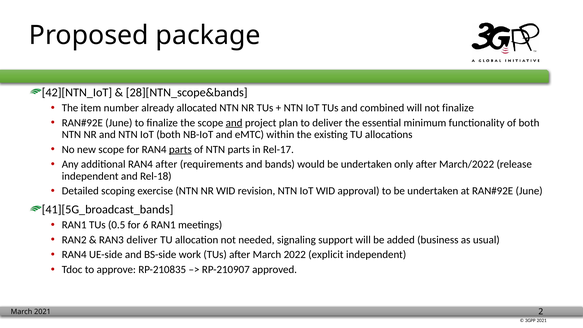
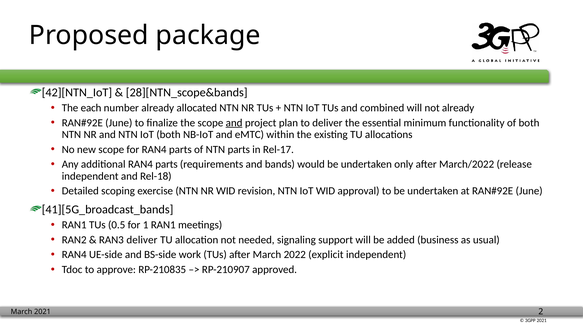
item: item -> each
not finalize: finalize -> already
parts at (180, 149) underline: present -> none
additional RAN4 after: after -> parts
6: 6 -> 1
